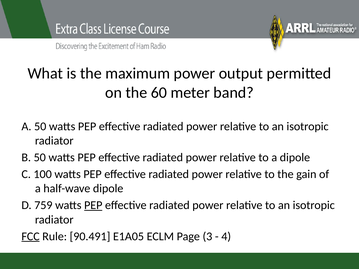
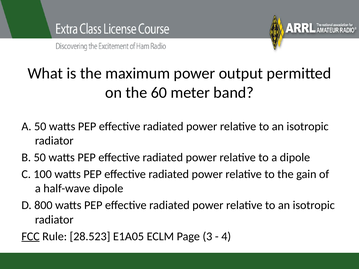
759: 759 -> 800
PEP at (93, 205) underline: present -> none
90.491: 90.491 -> 28.523
